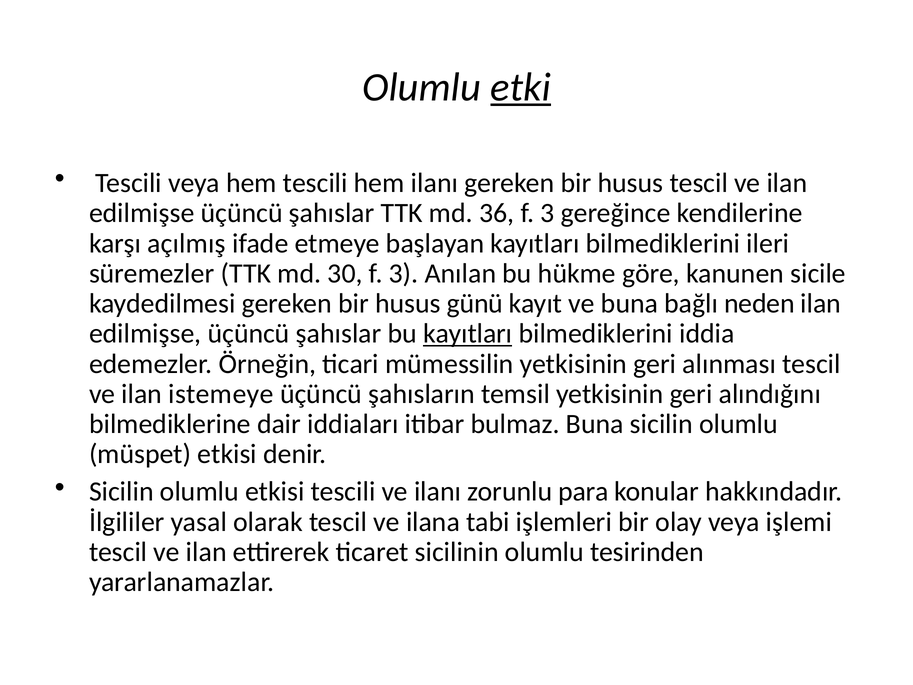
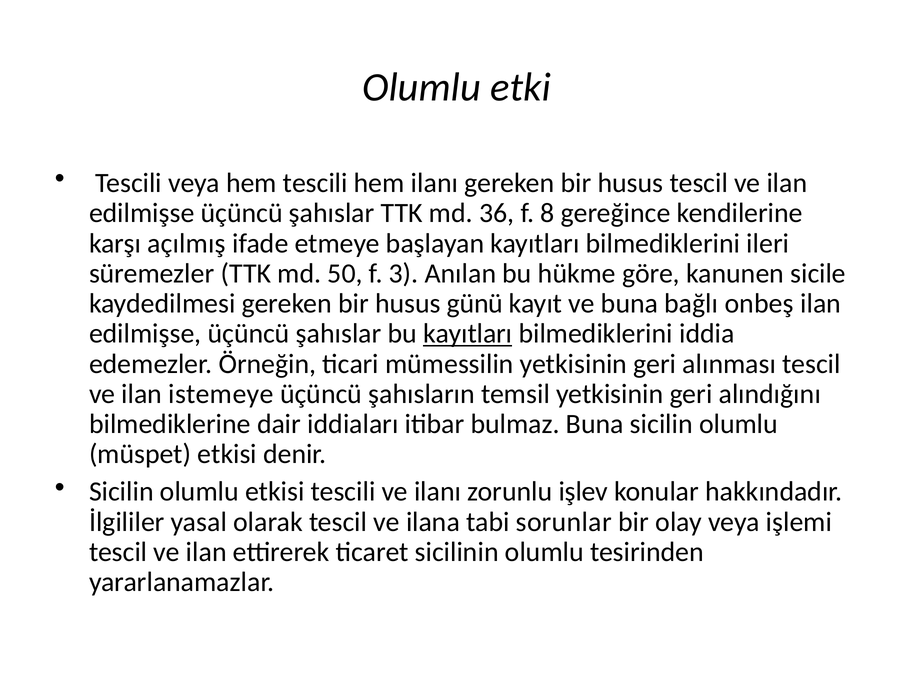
etki underline: present -> none
36 f 3: 3 -> 8
30: 30 -> 50
neden: neden -> onbeş
para: para -> işlev
işlemleri: işlemleri -> sorunlar
